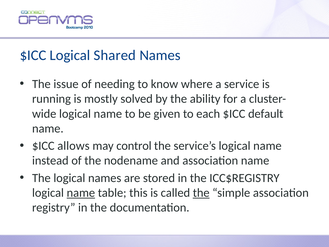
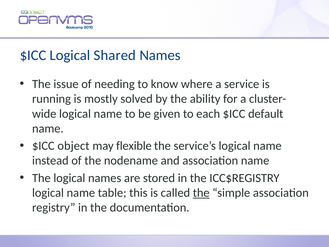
allows: allows -> object
control: control -> flexible
name at (81, 193) underline: present -> none
